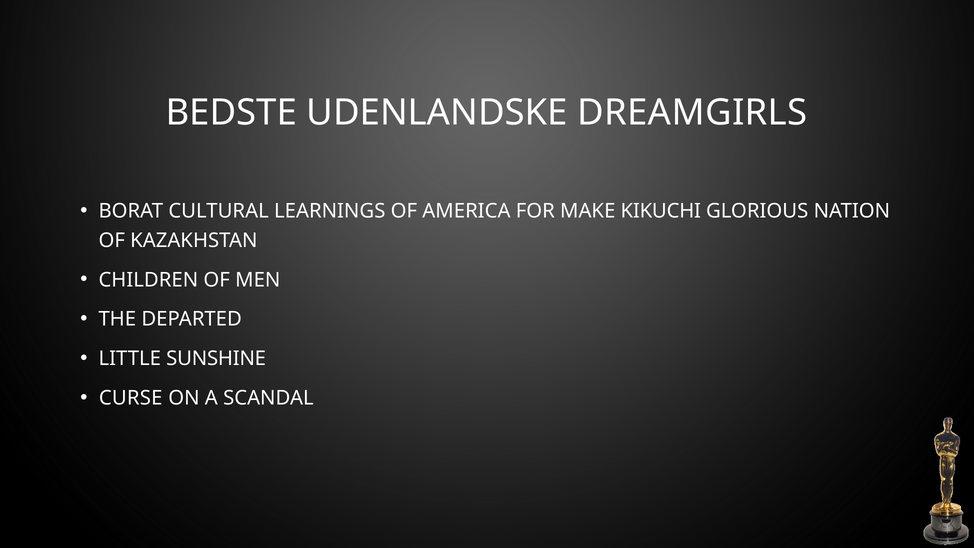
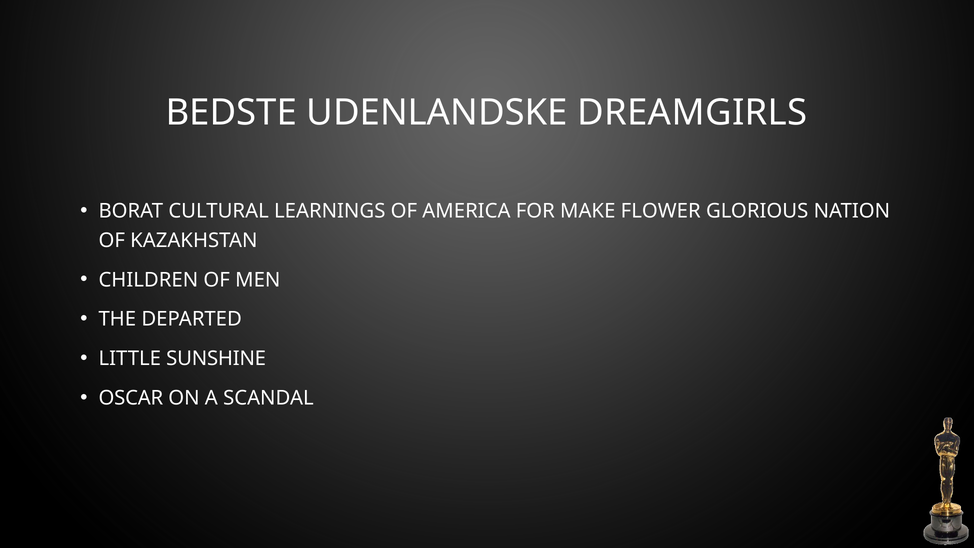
KIKUCHI: KIKUCHI -> FLOWER
CURSE: CURSE -> OSCAR
